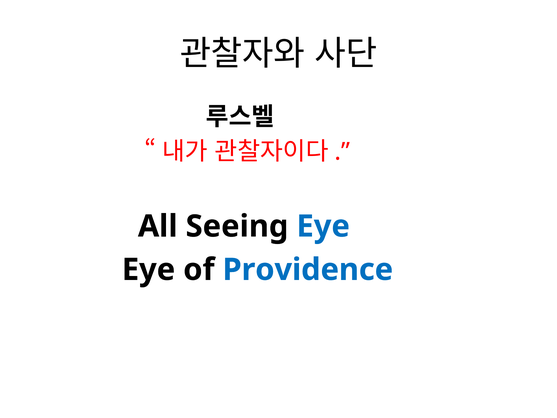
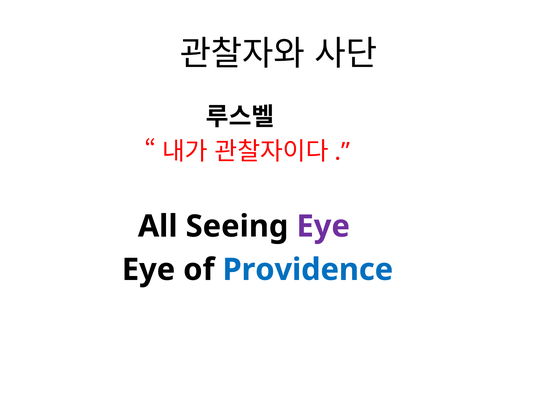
Eye at (323, 226) colour: blue -> purple
